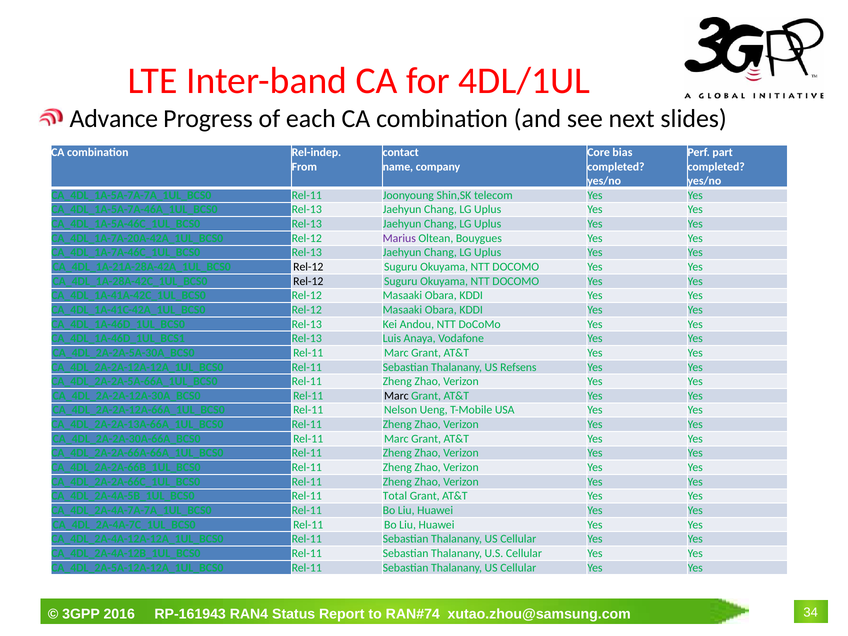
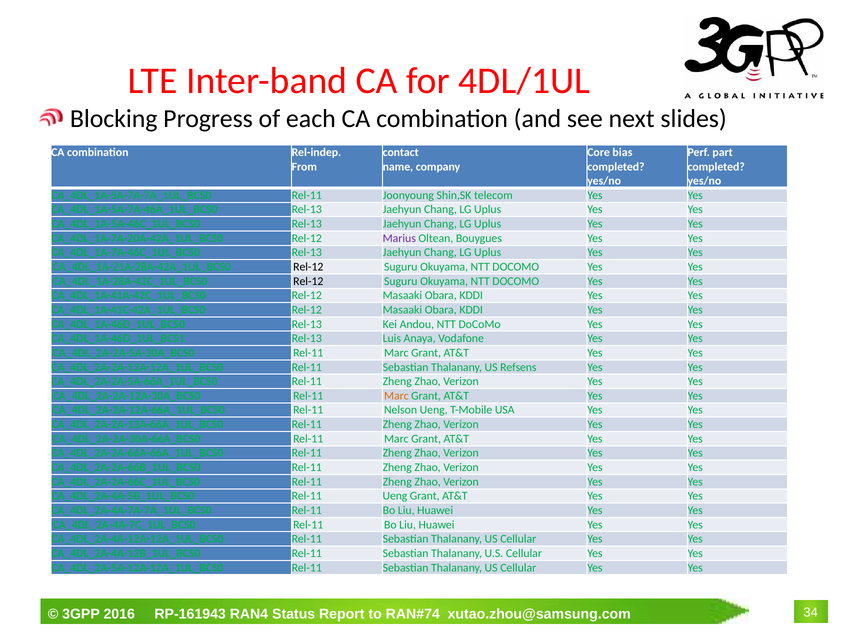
Advance: Advance -> Blocking
Marc at (396, 396) colour: black -> orange
Rel-11 Total: Total -> Ueng
